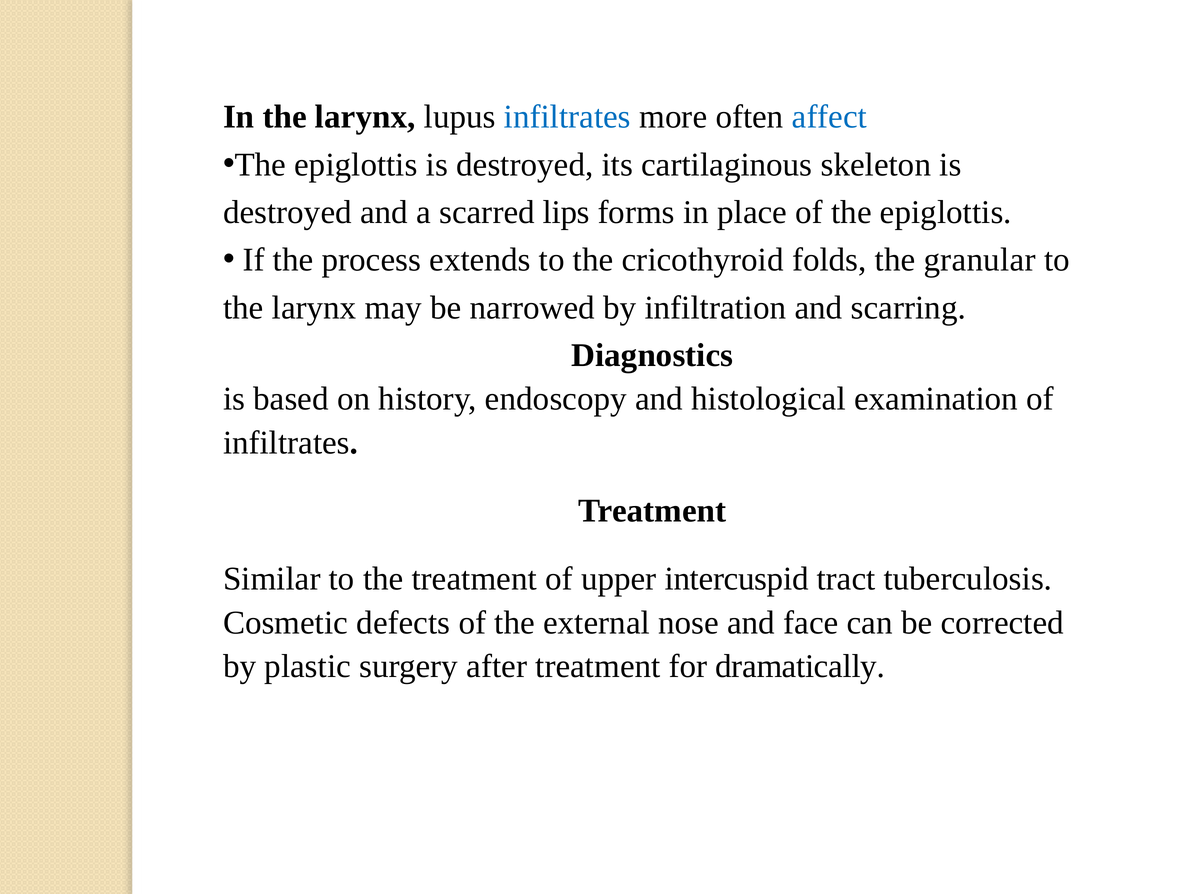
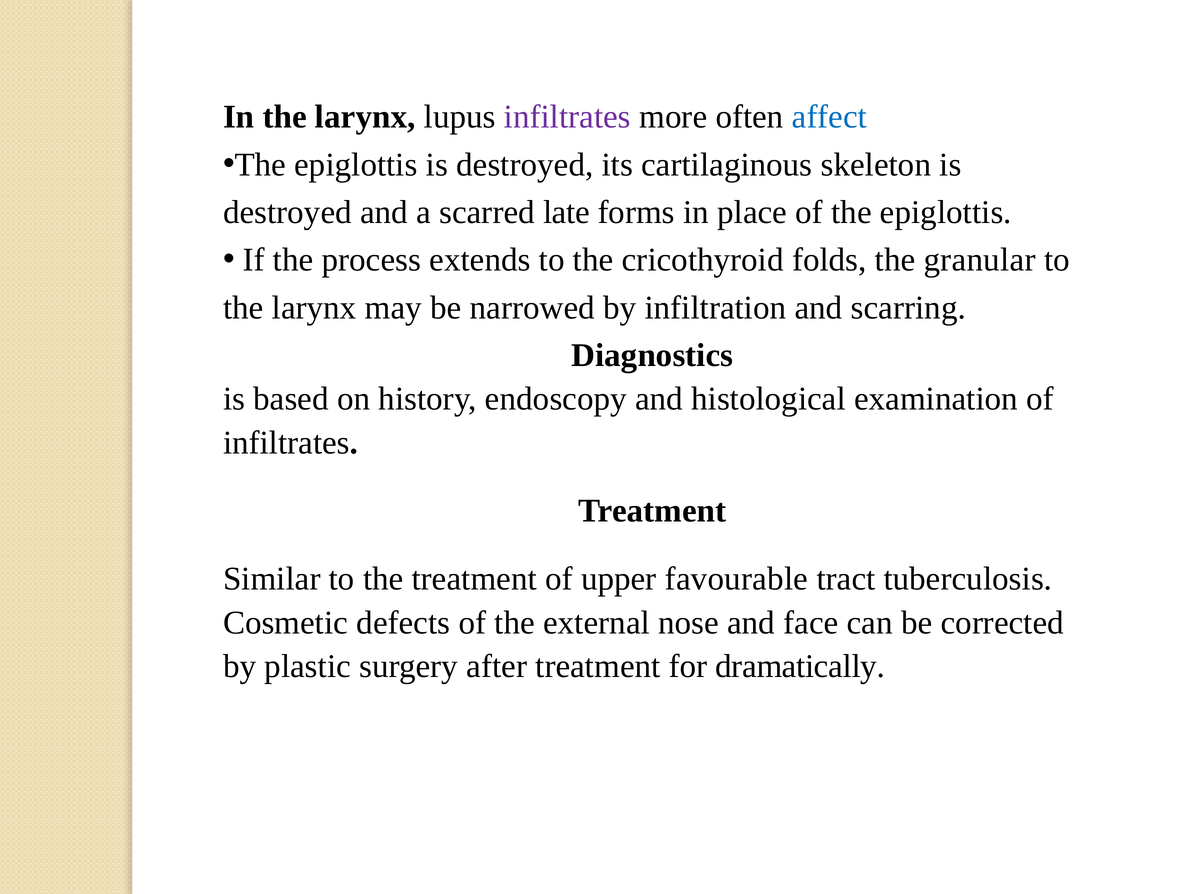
infiltrates at (567, 117) colour: blue -> purple
lips: lips -> late
intercuspid: intercuspid -> favourable
